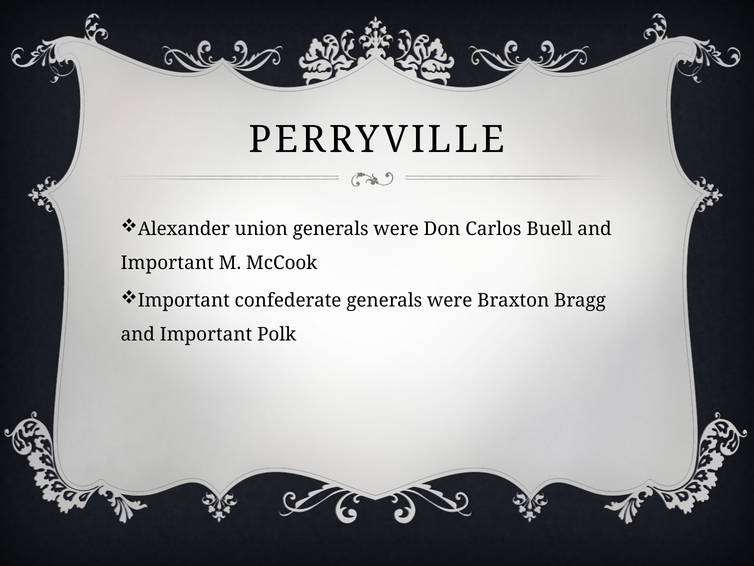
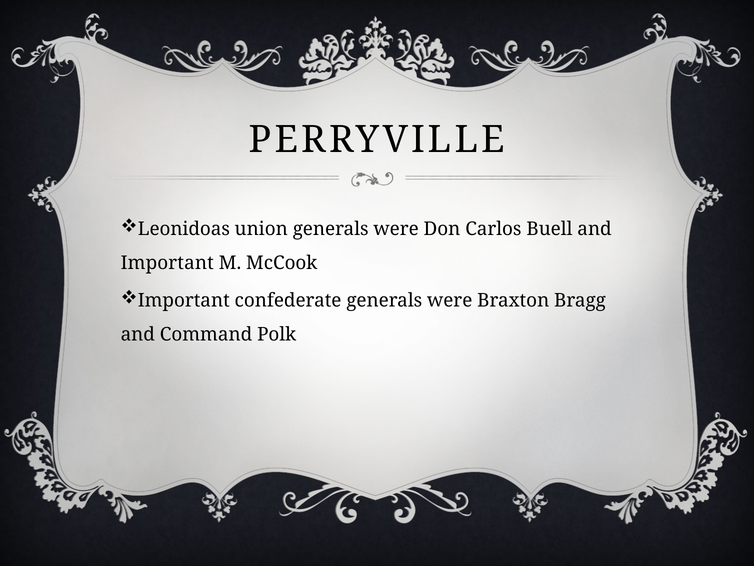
Alexander: Alexander -> Leonidoas
Important at (206, 334): Important -> Command
